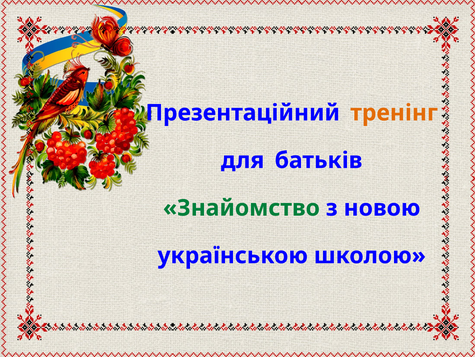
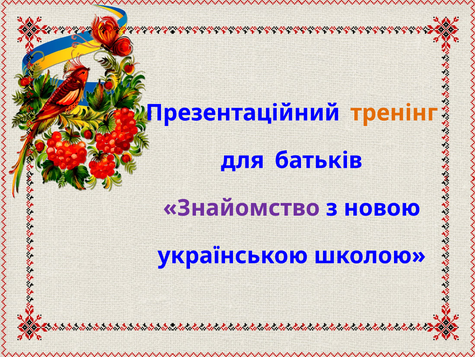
Знайомство colour: green -> purple
